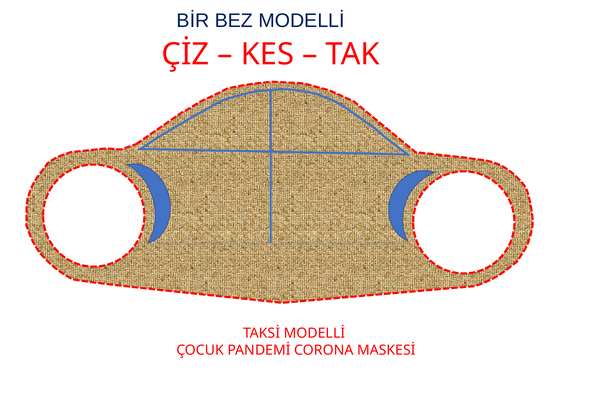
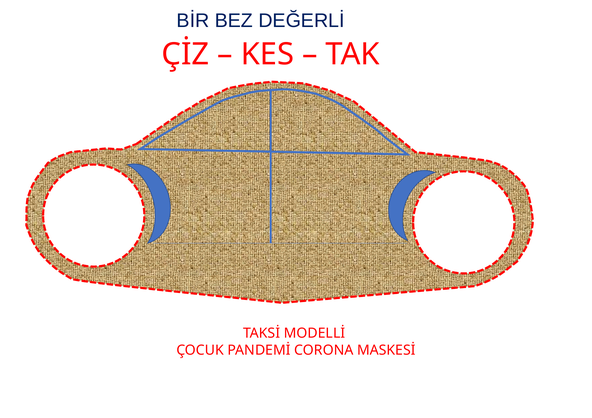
BEZ MODELLİ: MODELLİ -> DEĞERLİ
